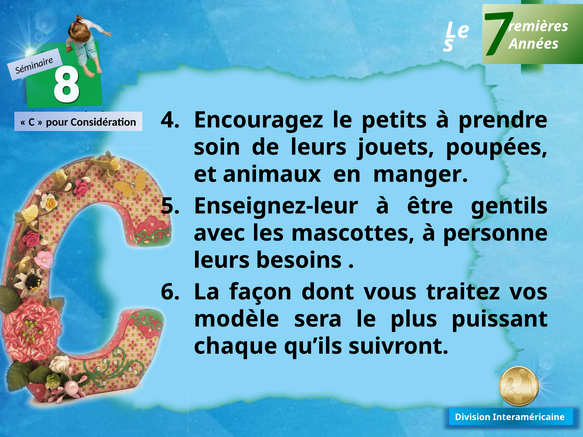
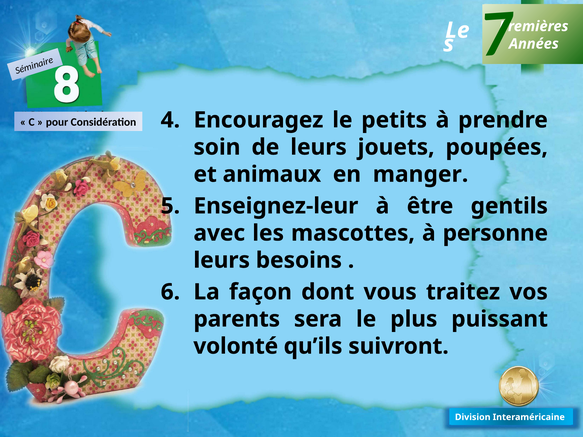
modèle: modèle -> parents
chaque: chaque -> volonté
